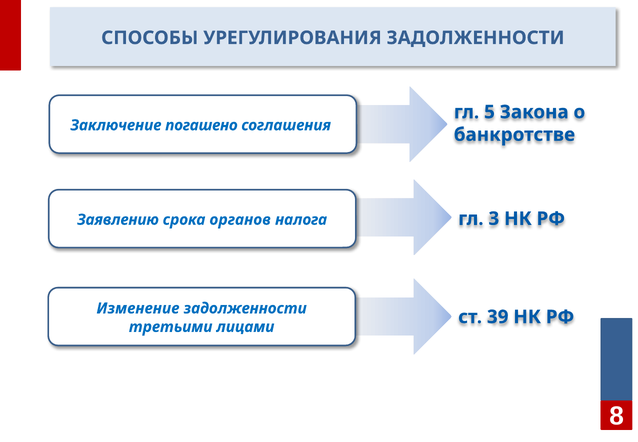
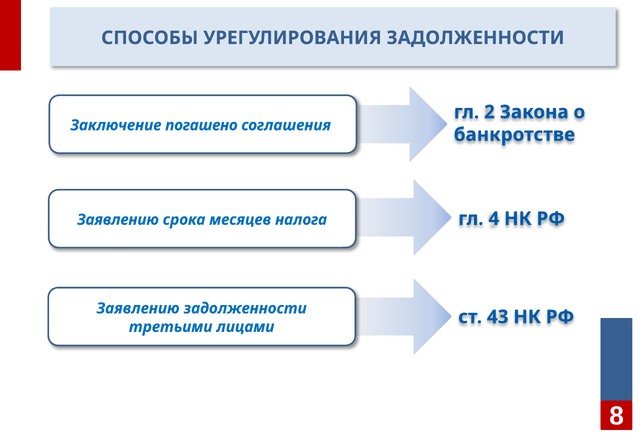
5: 5 -> 2
органов: органов -> месяцев
3: 3 -> 4
Изменение at (138, 308): Изменение -> Заявлению
39: 39 -> 43
